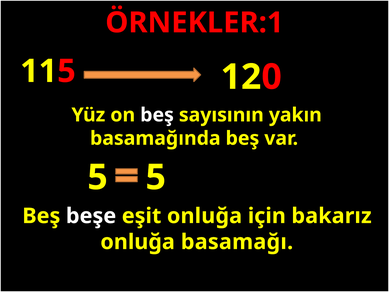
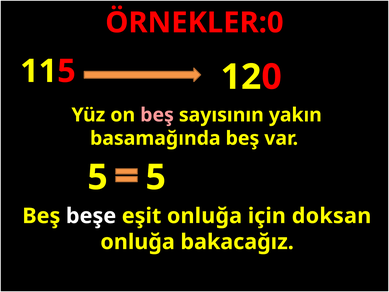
ÖRNEKLER:1: ÖRNEKLER:1 -> ÖRNEKLER:0
beş at (157, 115) colour: white -> pink
bakarız: bakarız -> doksan
basamağı: basamağı -> bakacağız
